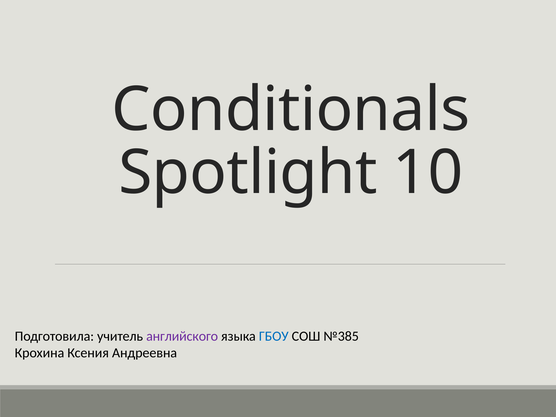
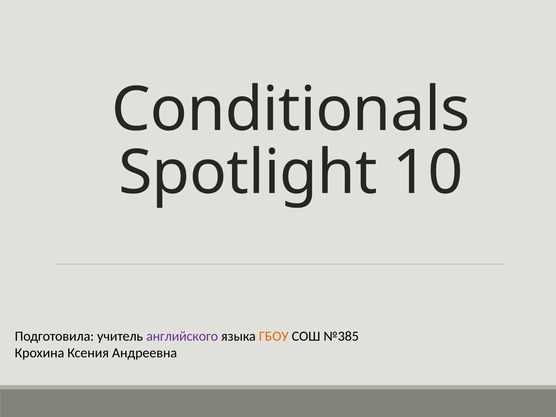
ГБОУ colour: blue -> orange
